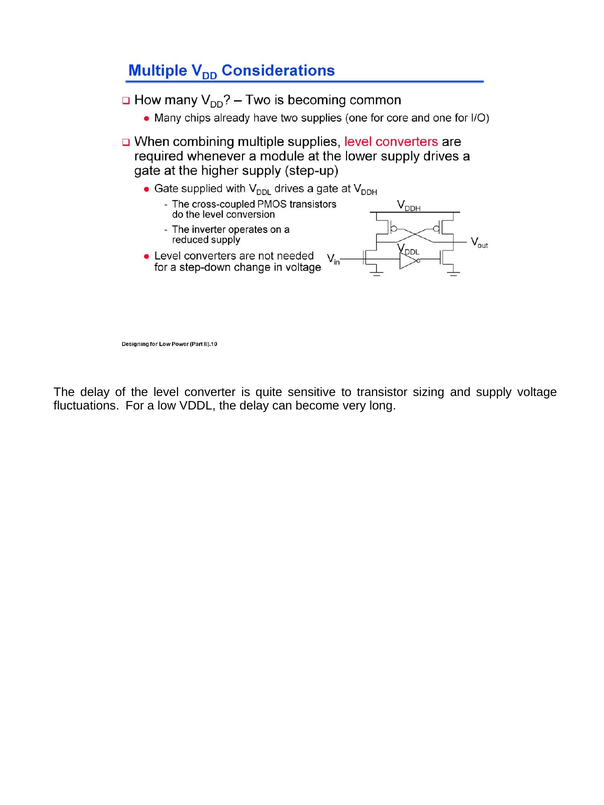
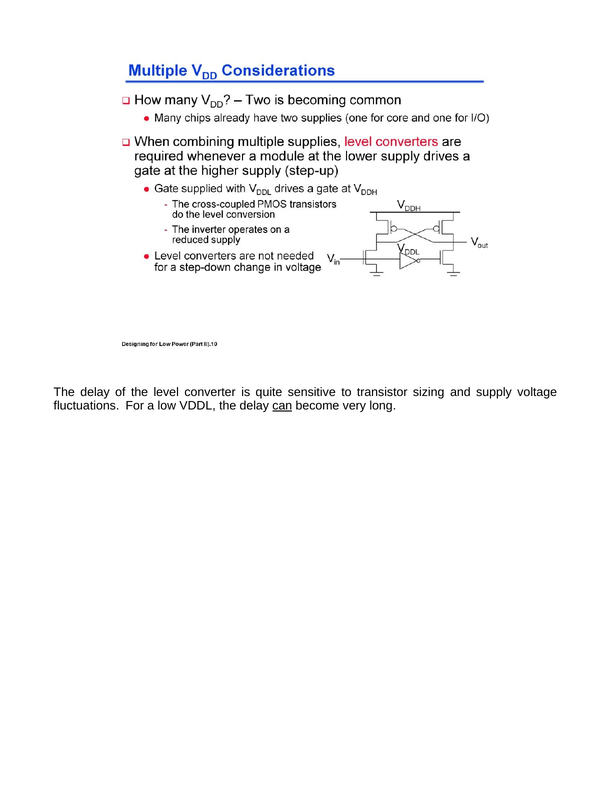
can underline: none -> present
